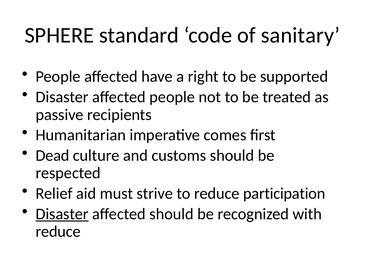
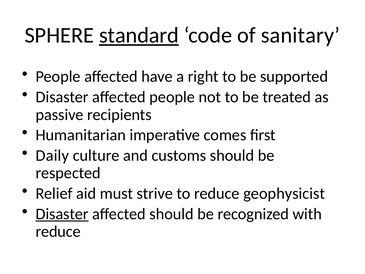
standard underline: none -> present
Dead: Dead -> Daily
participation: participation -> geophysicist
